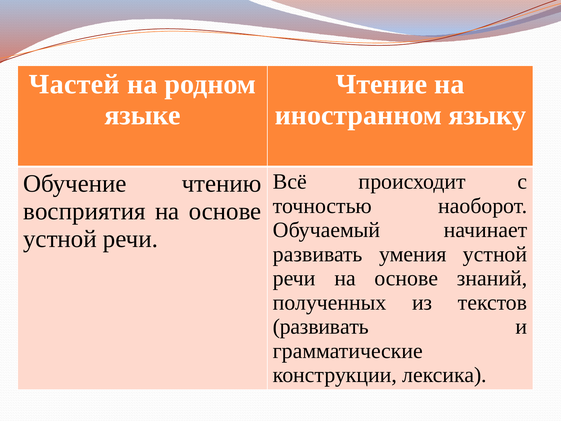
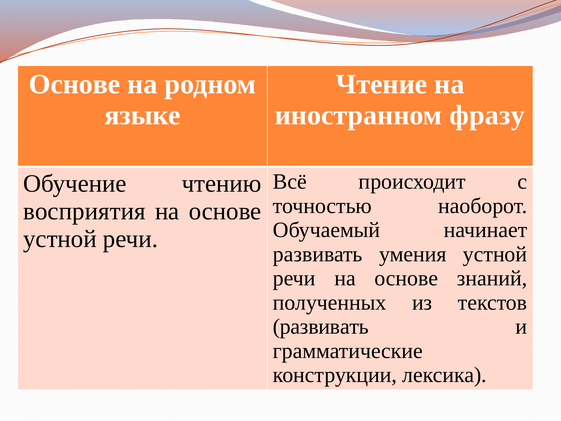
Частей at (74, 84): Частей -> Основе
языку: языку -> фразу
